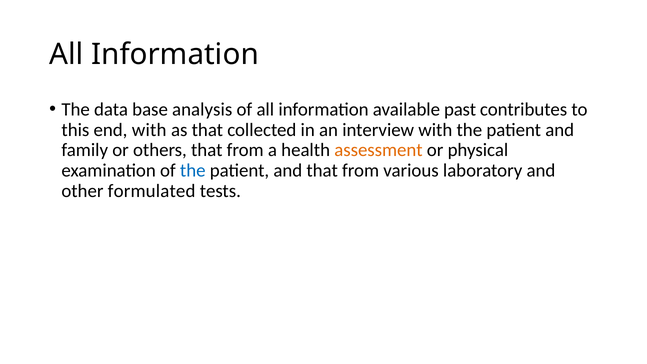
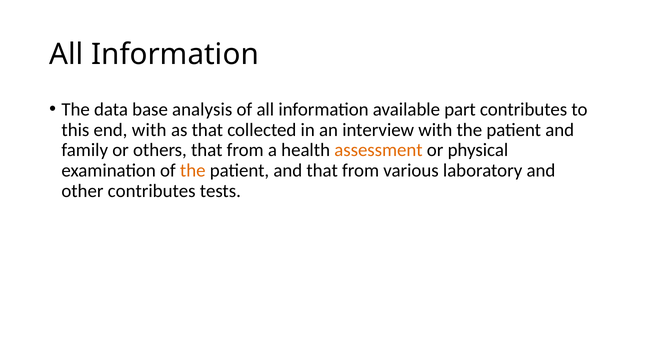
past: past -> part
the at (193, 171) colour: blue -> orange
other formulated: formulated -> contributes
